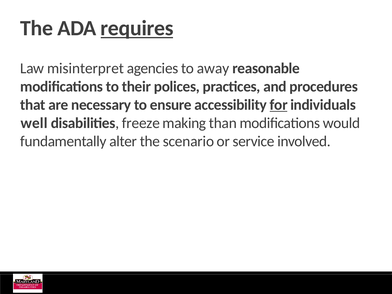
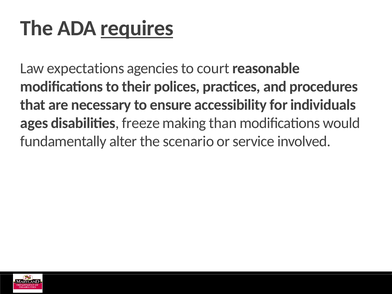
misinterpret: misinterpret -> expectations
away: away -> court
for underline: present -> none
well: well -> ages
